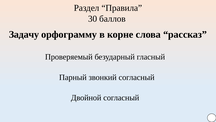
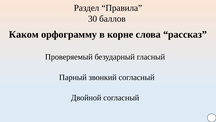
Задачу: Задачу -> Каком
